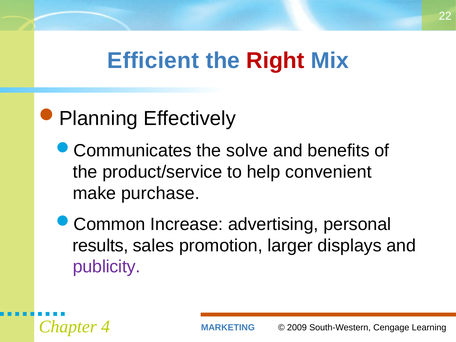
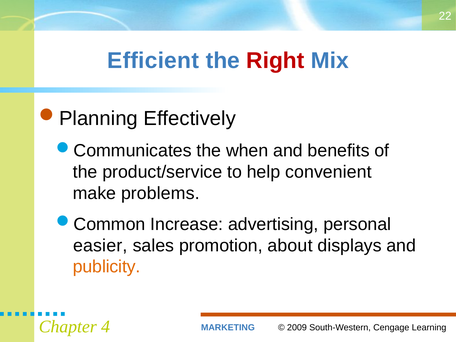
solve: solve -> when
purchase: purchase -> problems
results: results -> easier
larger: larger -> about
publicity colour: purple -> orange
